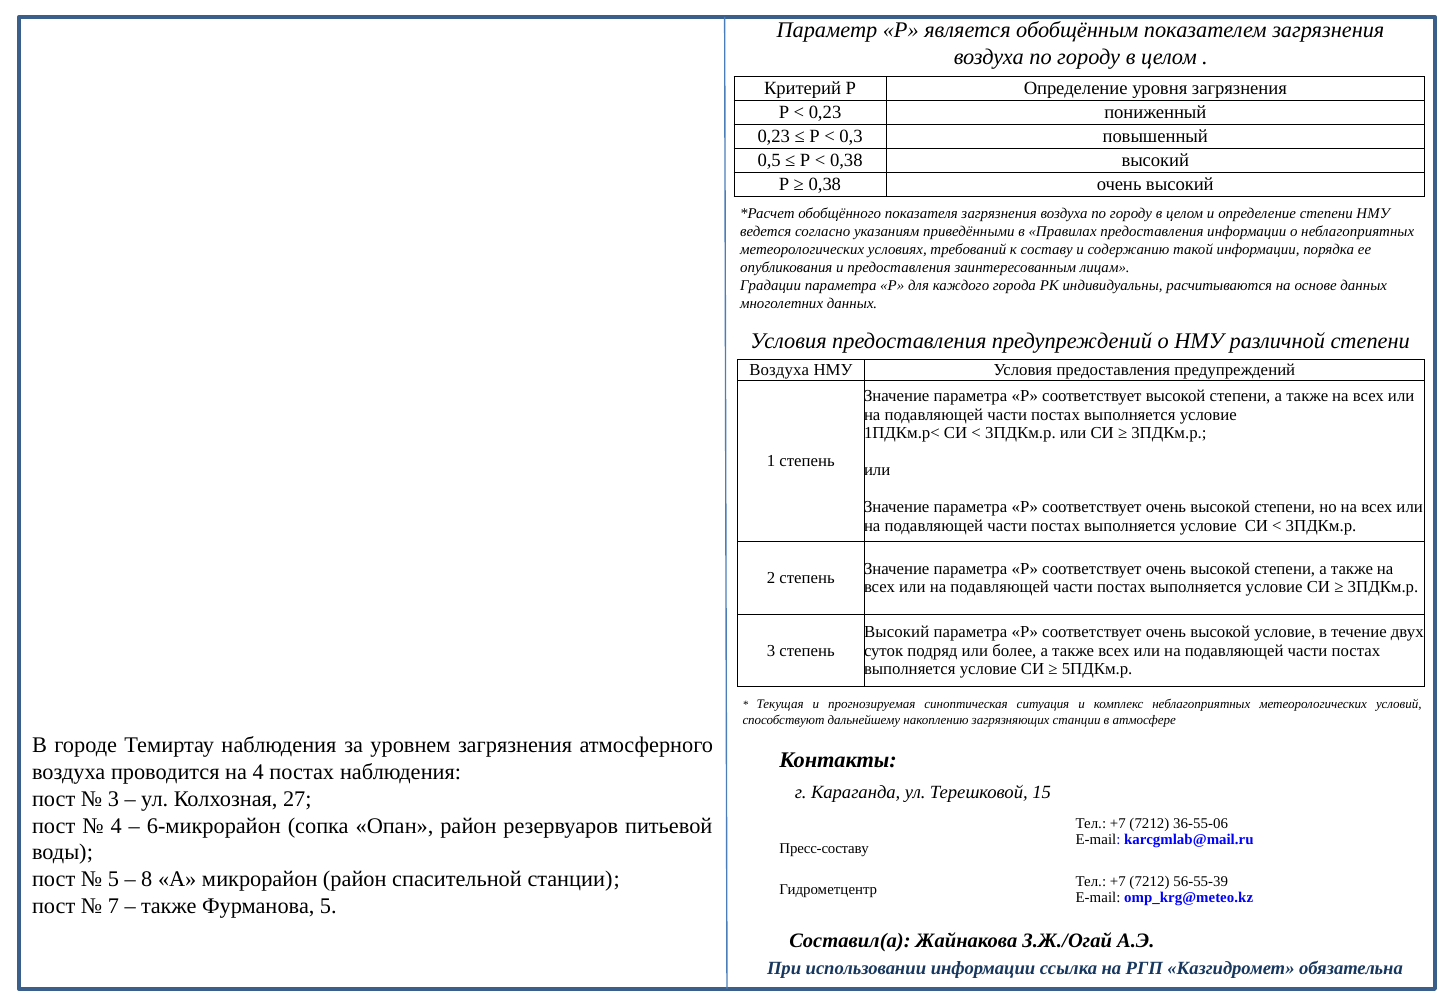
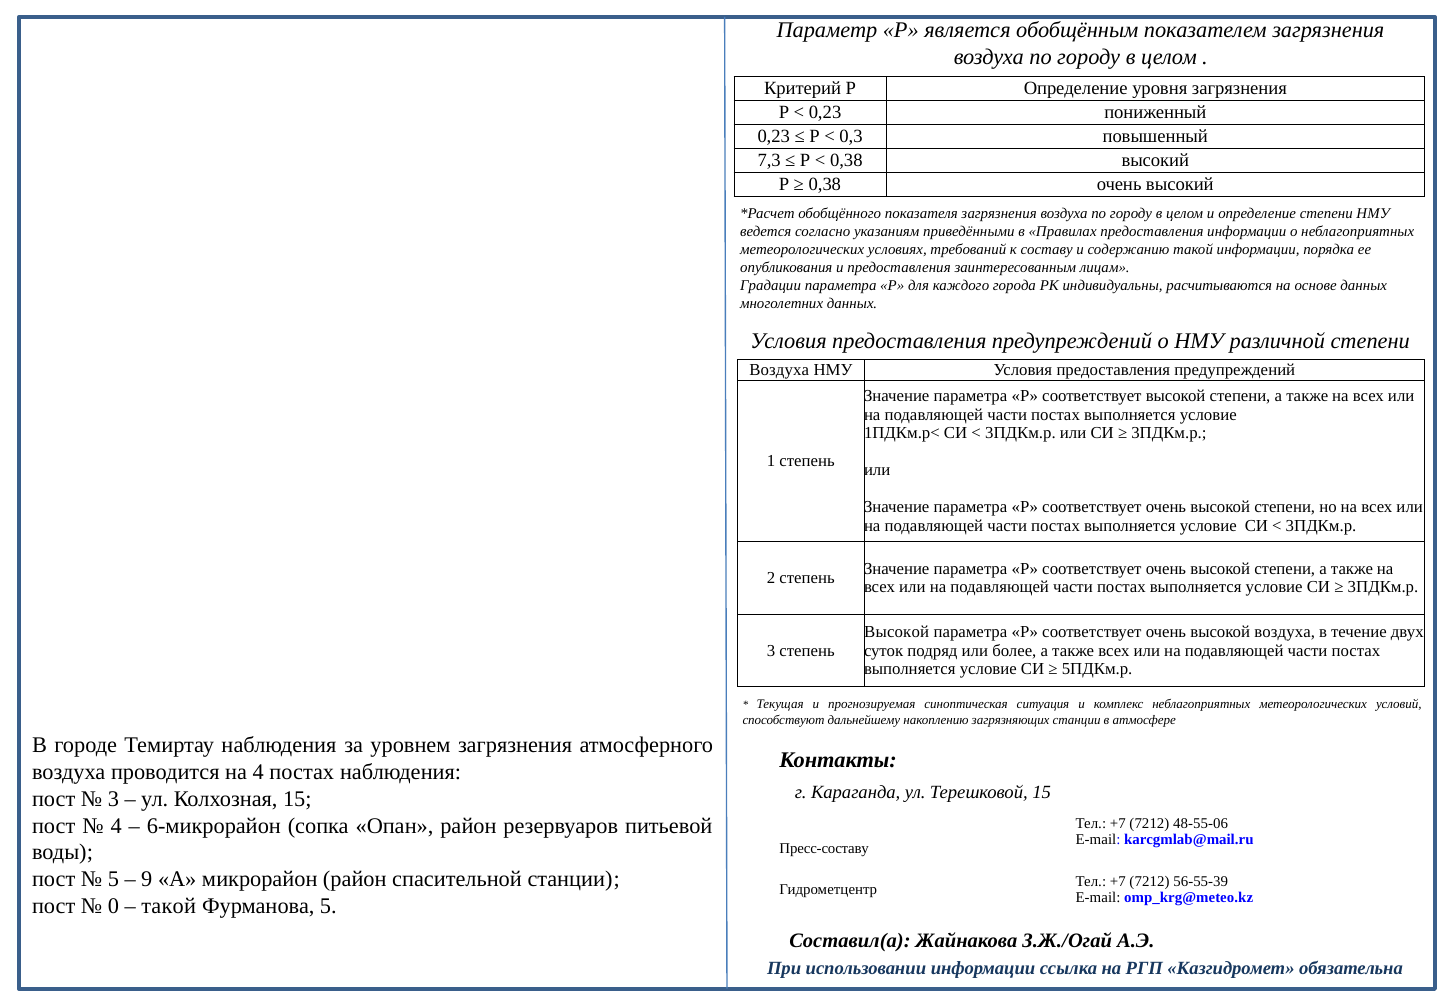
0,5: 0,5 -> 7,3
Высокий at (897, 632): Высокий -> Высокой
высокой условие: условие -> воздуха
Колхозная 27: 27 -> 15
36-55-06: 36-55-06 -> 48-55-06
8: 8 -> 9
7: 7 -> 0
также at (169, 907): также -> такой
